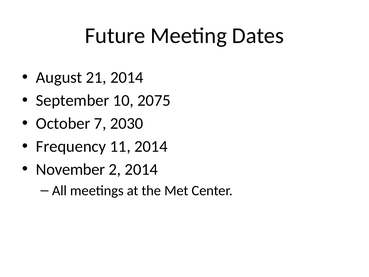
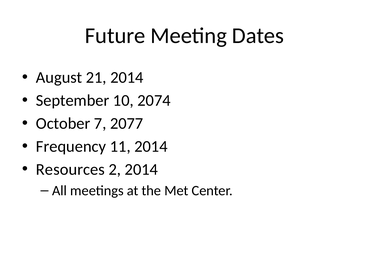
2075: 2075 -> 2074
2030: 2030 -> 2077
November: November -> Resources
